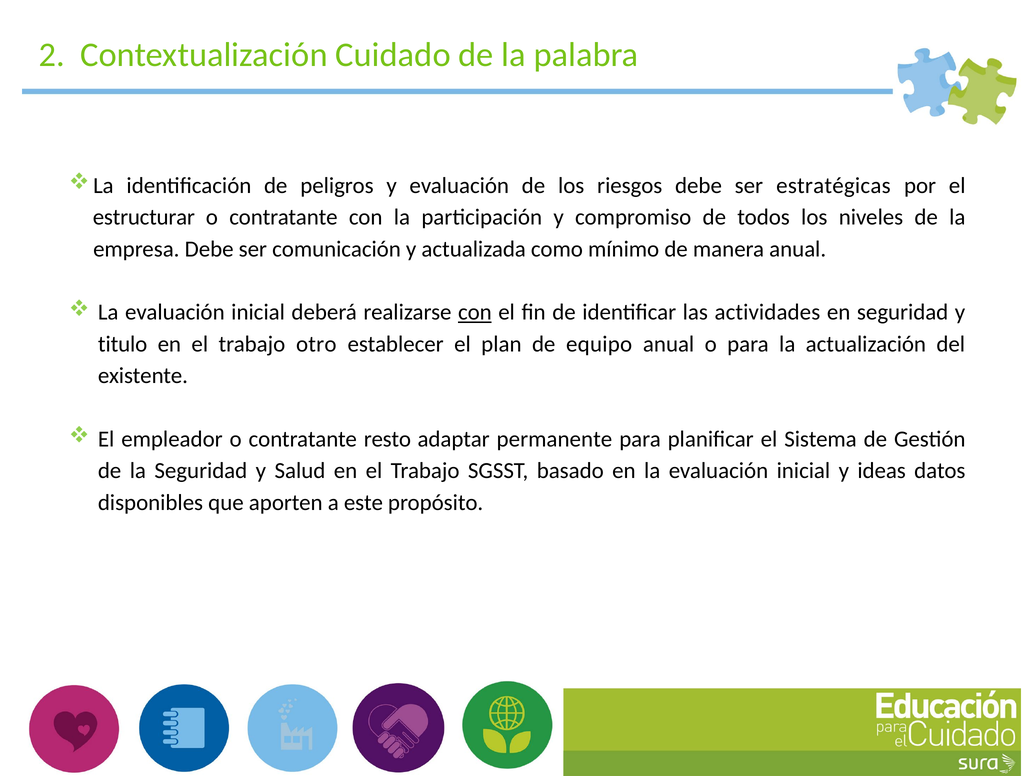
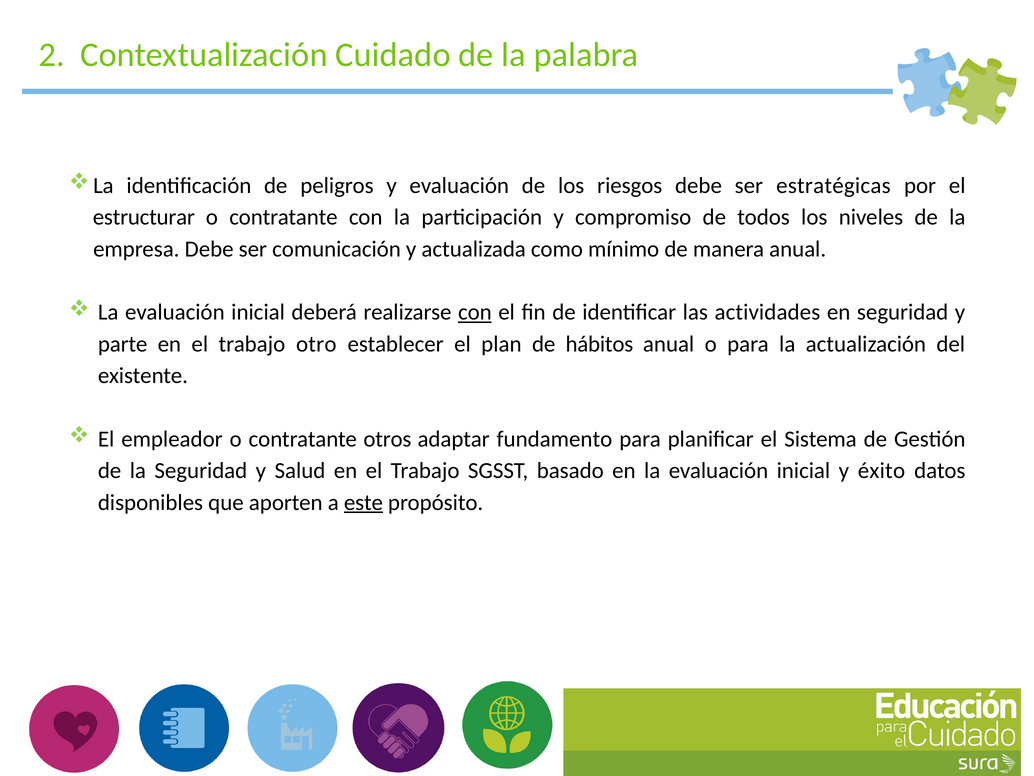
titulo: titulo -> parte
equipo: equipo -> hábitos
resto: resto -> otros
permanente: permanente -> fundamento
ideas: ideas -> éxito
este underline: none -> present
